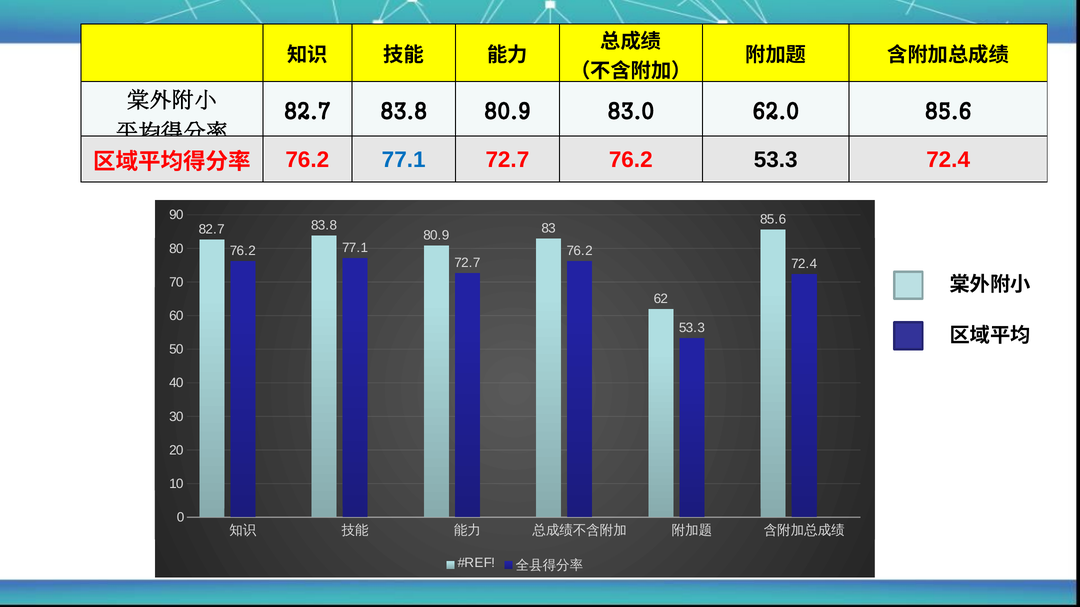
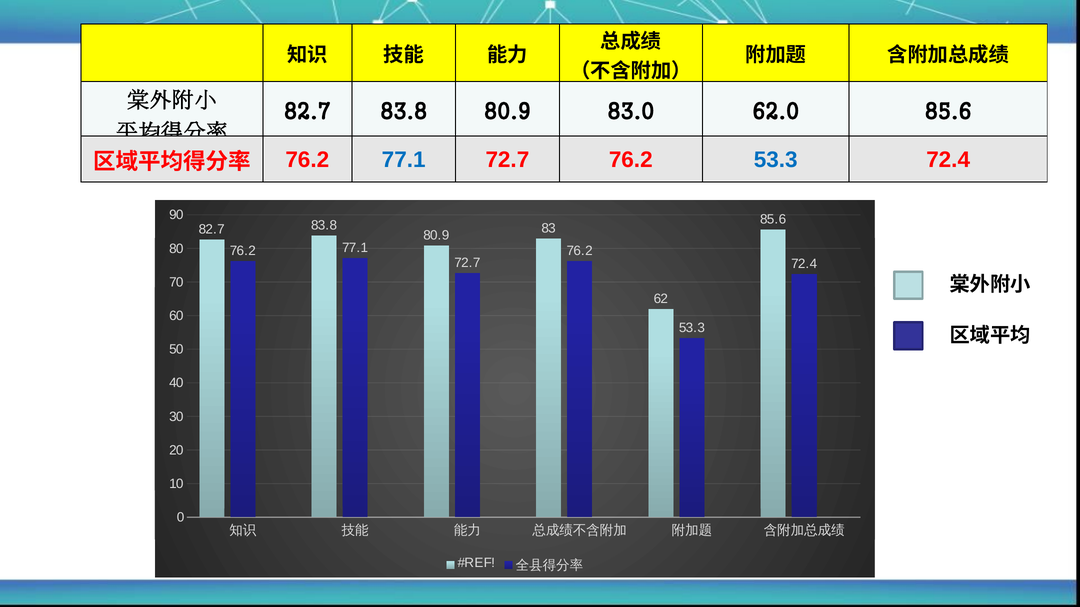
53.3 at (776, 160) colour: black -> blue
